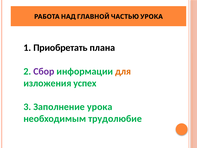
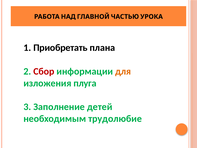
Сбор colour: purple -> red
успех: успех -> плуга
Заполнение урока: урока -> детей
